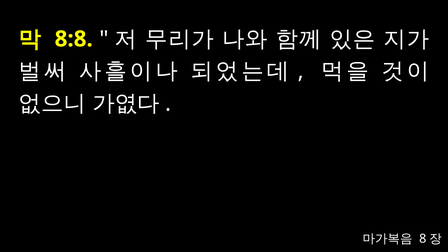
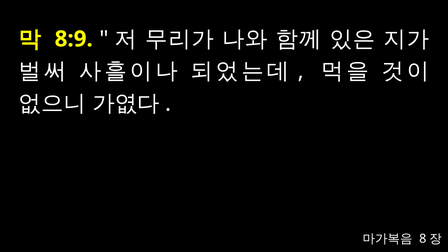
8:8: 8:8 -> 8:9
